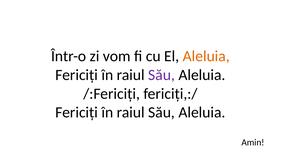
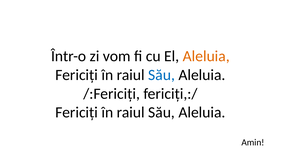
Său at (162, 75) colour: purple -> blue
